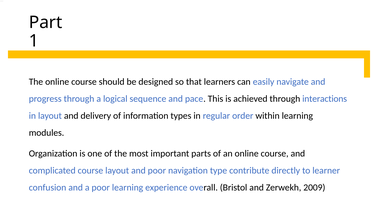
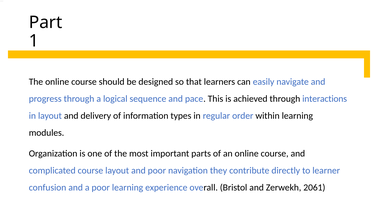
type: type -> they
2009: 2009 -> 2061
